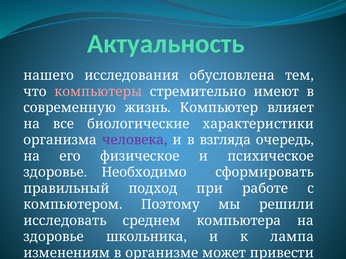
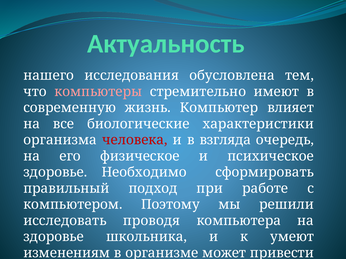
человека colour: purple -> red
среднем: среднем -> проводя
лампа: лампа -> умеют
